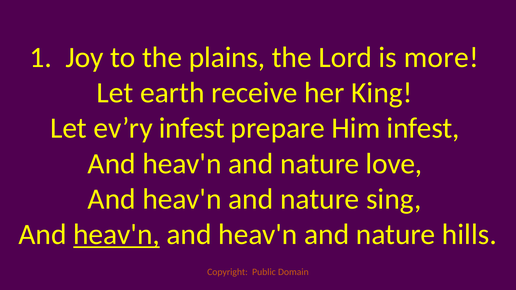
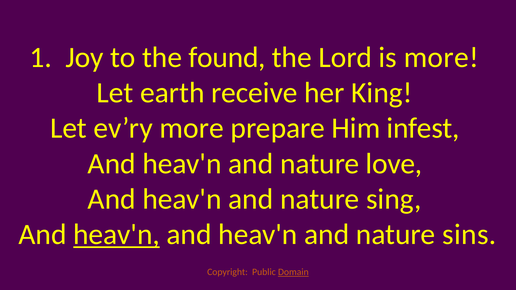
plains: plains -> found
ev’ry infest: infest -> more
hills: hills -> sins
Domain underline: none -> present
